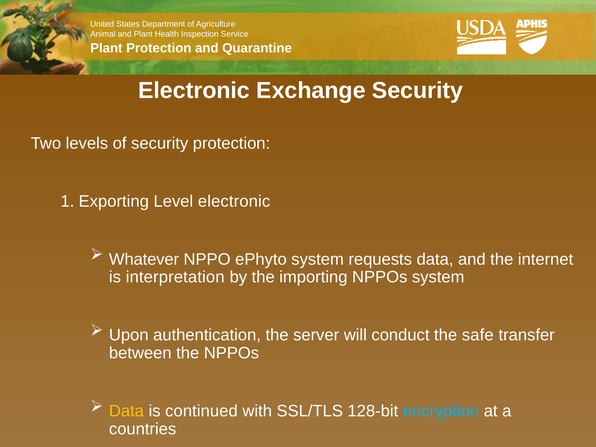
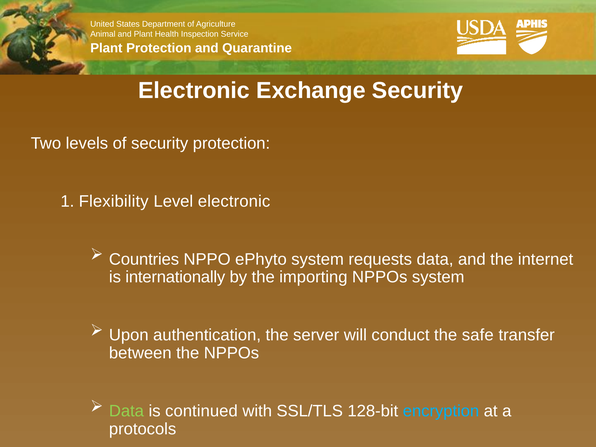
Exporting: Exporting -> Flexibility
Whatever: Whatever -> Countries
interpretation: interpretation -> internationally
Data at (126, 411) colour: yellow -> light green
countries: countries -> protocols
